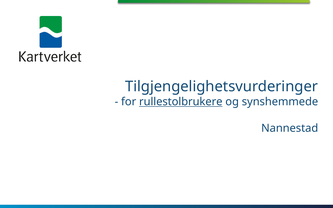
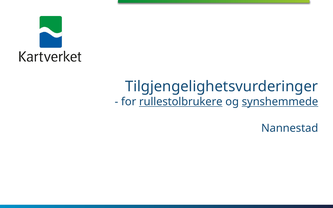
synshemmede underline: none -> present
